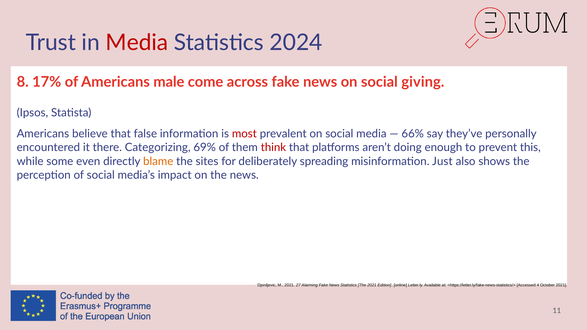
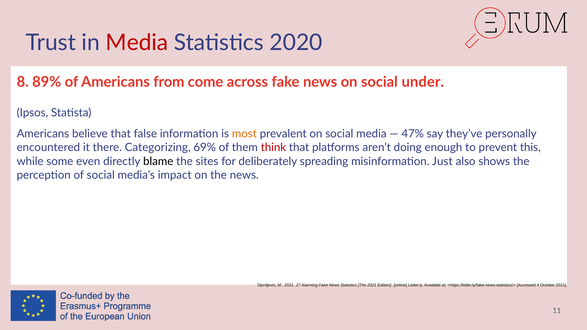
2024: 2024 -> 2020
17%: 17% -> 89%
male: male -> from
giving: giving -> under
most colour: red -> orange
66%: 66% -> 47%
blame colour: orange -> black
